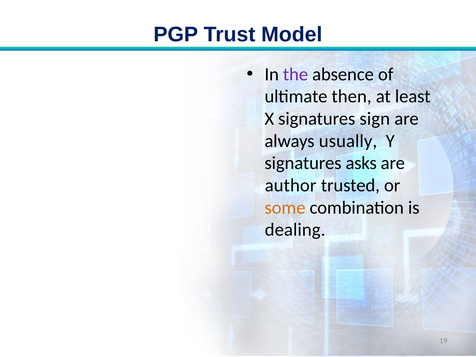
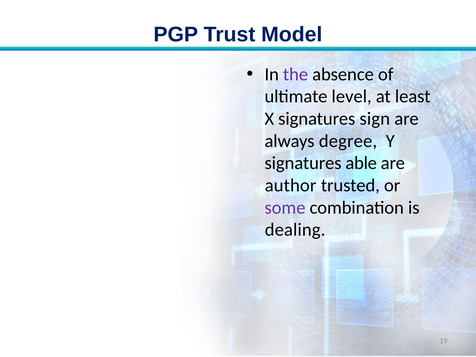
then: then -> level
usually: usually -> degree
asks: asks -> able
some colour: orange -> purple
